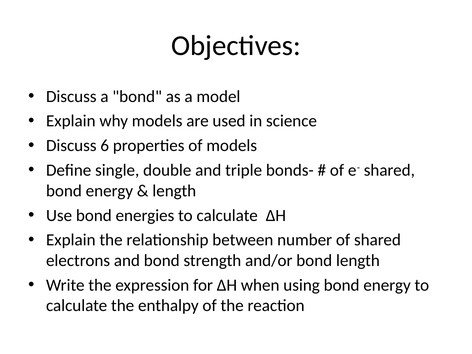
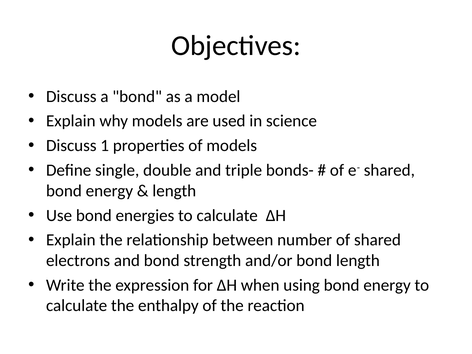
6: 6 -> 1
